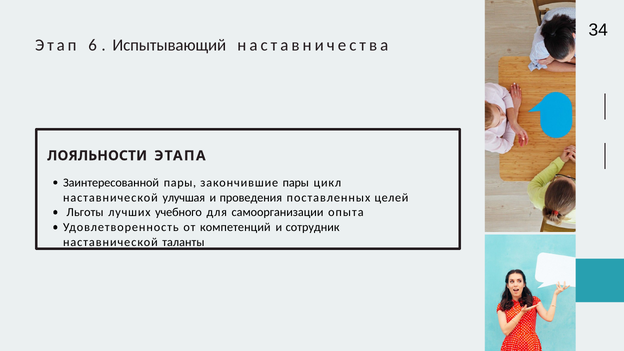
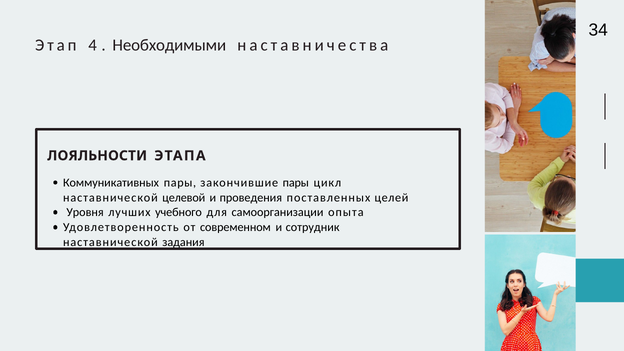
6: 6 -> 4
Испытывающий: Испытывающий -> Необходимыми
Заинтересованной: Заинтересованной -> Коммуникативных
улучшая: улучшая -> целевой
Льготы: Льготы -> Уровня
компетенций: компетенций -> современном
таланты: таланты -> задания
